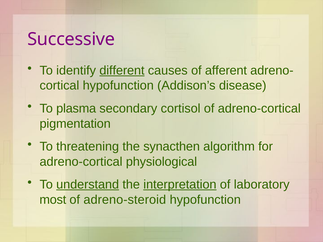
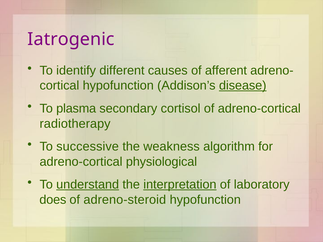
Successive: Successive -> Iatrogenic
different underline: present -> none
disease underline: none -> present
pigmentation: pigmentation -> radiotherapy
threatening: threatening -> successive
synacthen: synacthen -> weakness
most: most -> does
